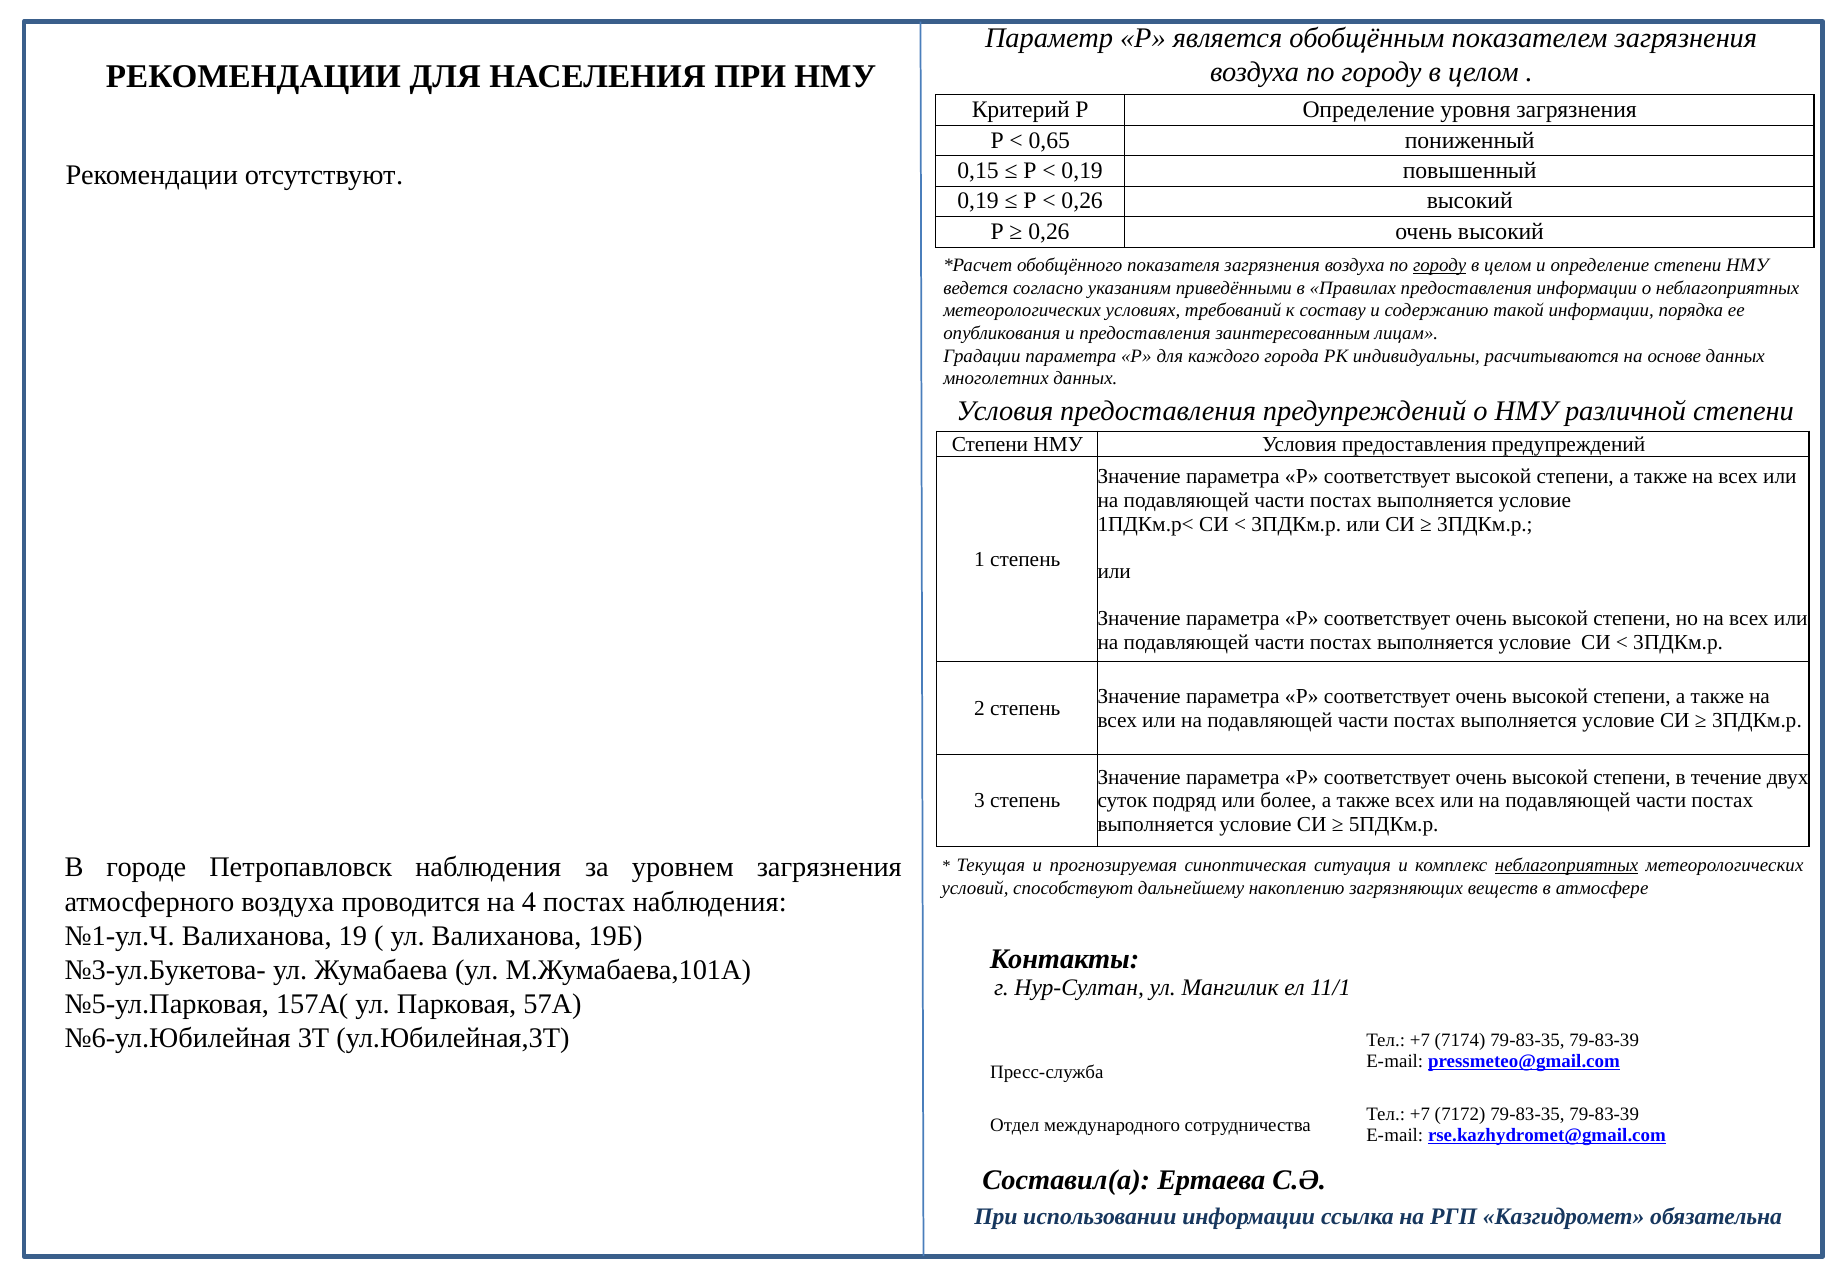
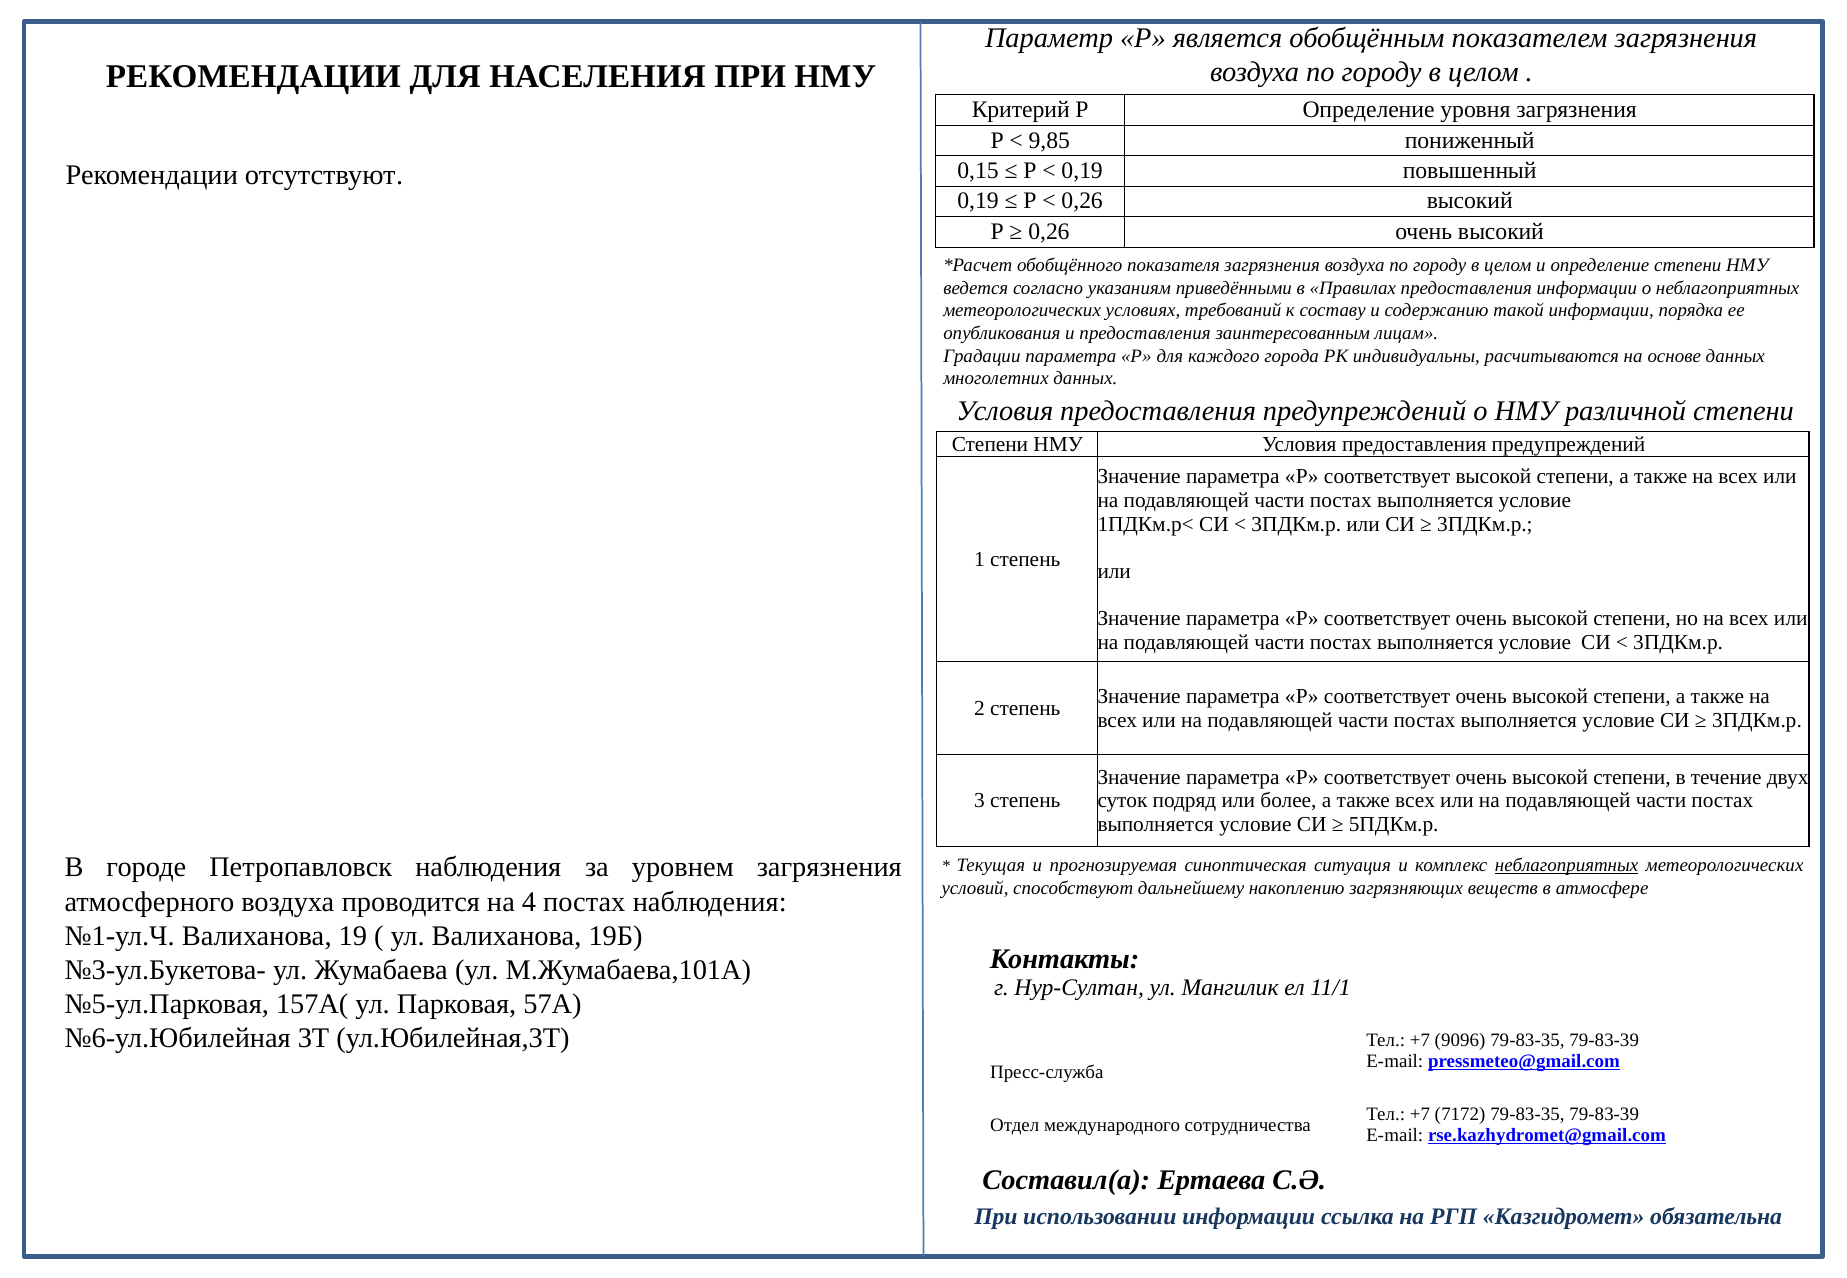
0,65: 0,65 -> 9,85
городу at (1440, 265) underline: present -> none
7174: 7174 -> 9096
